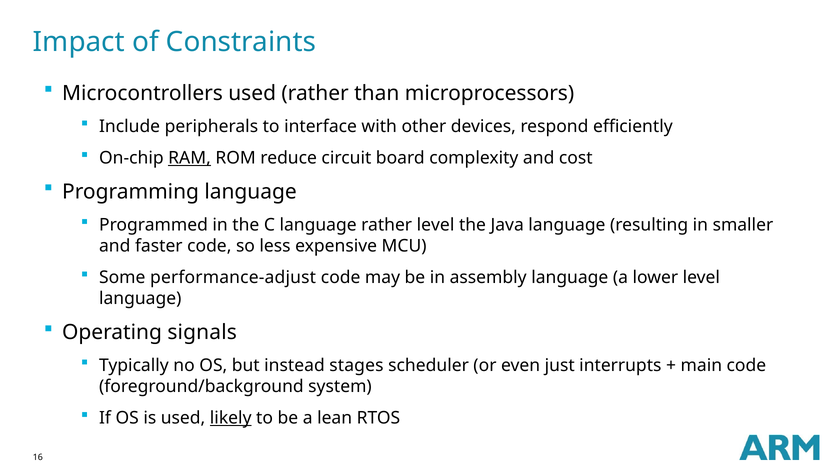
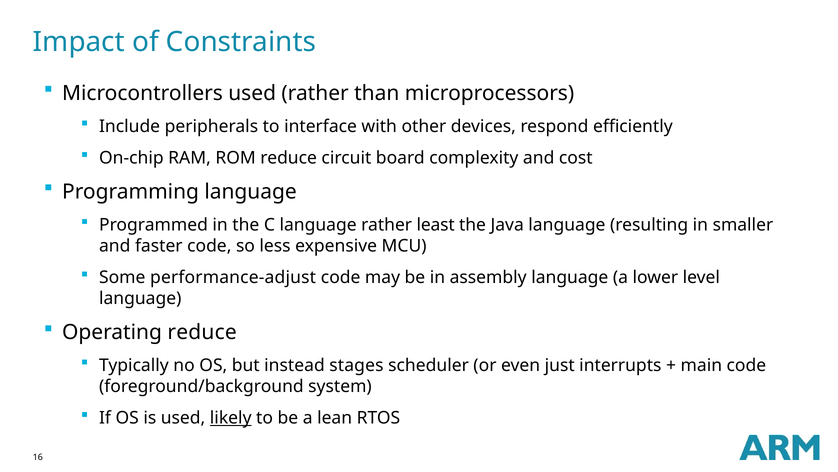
RAM underline: present -> none
rather level: level -> least
Operating signals: signals -> reduce
